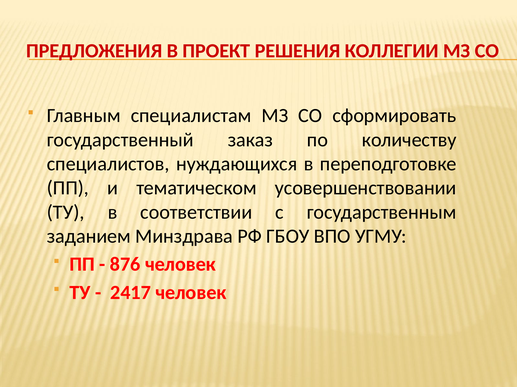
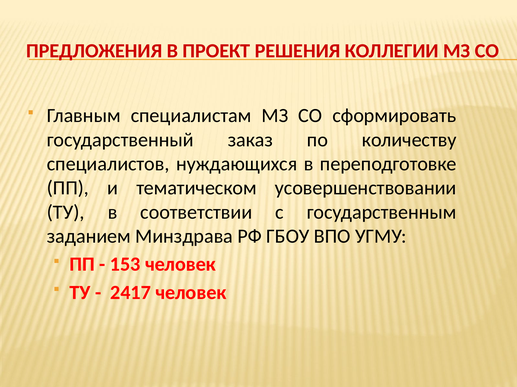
876: 876 -> 153
